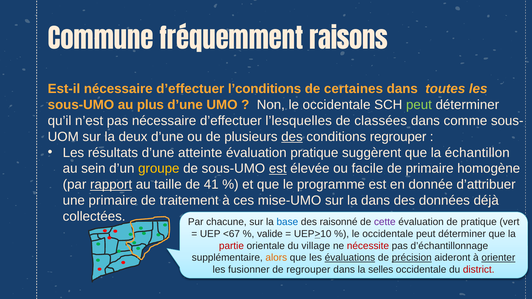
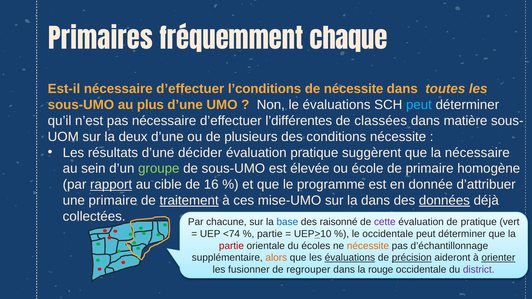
Commune: Commune -> Primaires
raisons: raisons -> chaque
de certaines: certaines -> nécessite
Non le occidentale: occidentale -> évaluations
peut at (419, 105) colour: light green -> light blue
l’lesquelles: l’lesquelles -> l’différentes
comme: comme -> matière
des at (292, 137) underline: present -> none
conditions regrouper: regrouper -> nécessite
atteinte: atteinte -> décider
la échantillon: échantillon -> nécessaire
groupe colour: yellow -> light green
est at (278, 169) underline: present -> none
facile: facile -> école
taille: taille -> cible
41: 41 -> 16
traitement underline: none -> present
données underline: none -> present
<67: <67 -> <74
valide at (270, 234): valide -> partie
village: village -> écoles
nécessite at (368, 246) colour: red -> orange
selles: selles -> rouge
district colour: red -> purple
